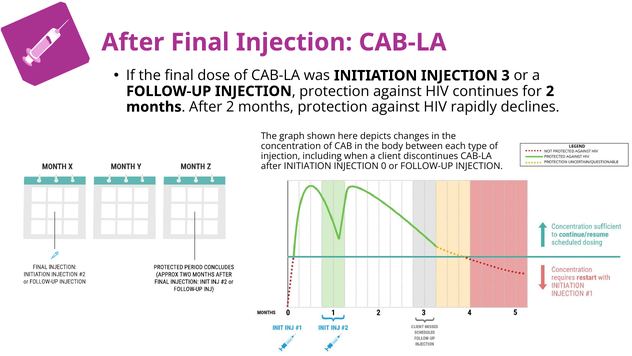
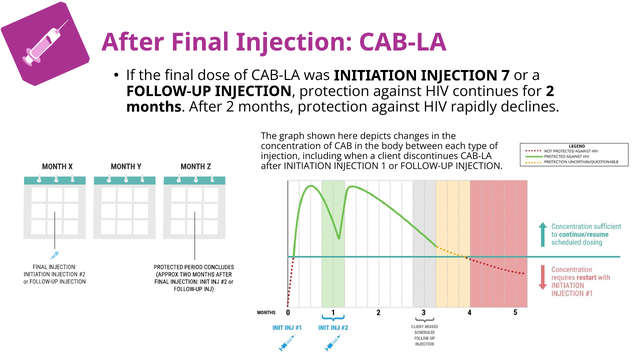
3: 3 -> 7
0: 0 -> 1
